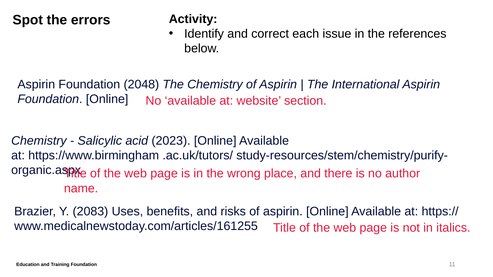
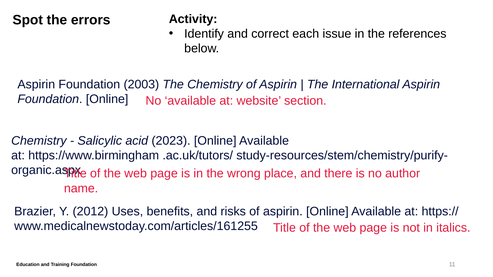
2048: 2048 -> 2003
2083: 2083 -> 2012
